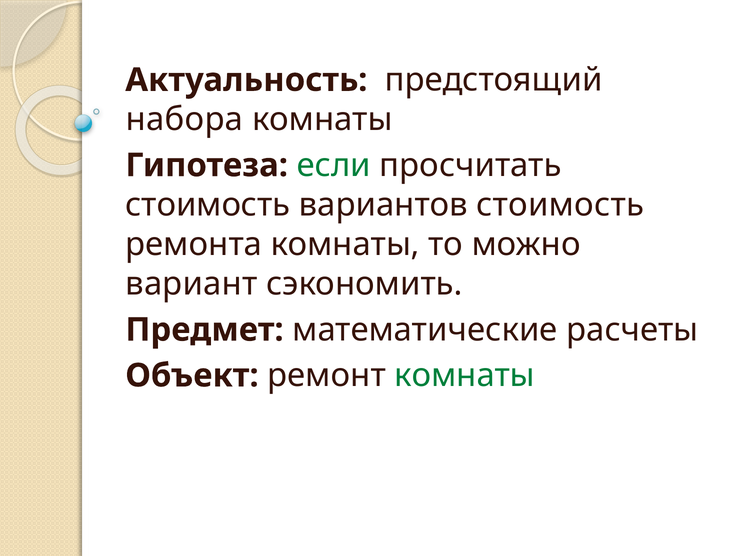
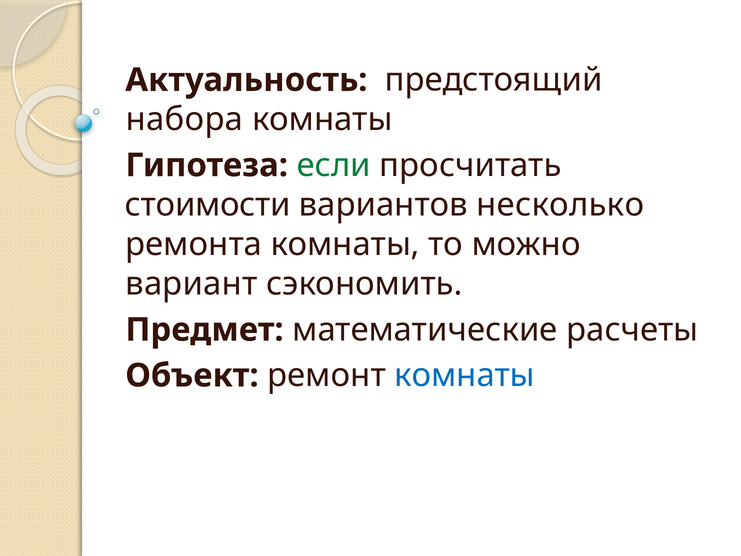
стоимость at (208, 205): стоимость -> стоимости
вариантов стоимость: стоимость -> несколько
комнаты at (465, 375) colour: green -> blue
